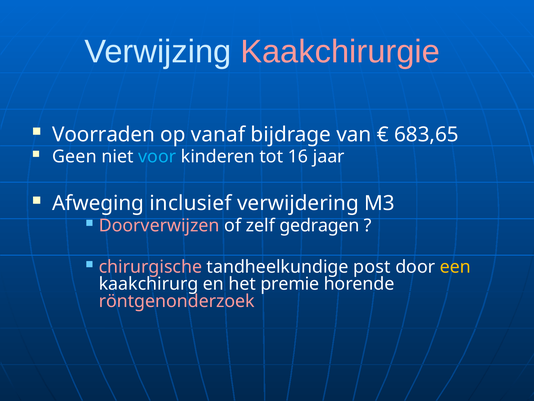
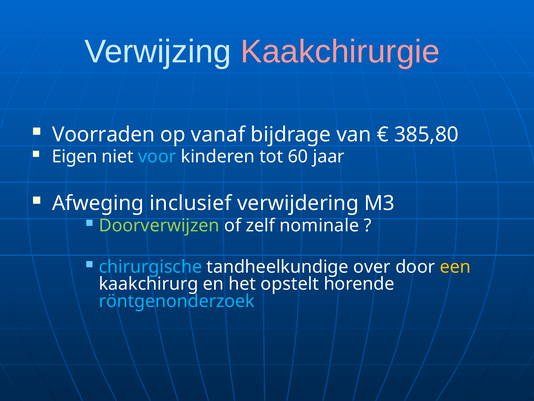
683,65: 683,65 -> 385,80
Geen: Geen -> Eigen
16: 16 -> 60
Doorverwijzen colour: pink -> light green
gedragen: gedragen -> nominale
chirurgische colour: pink -> light blue
post: post -> over
premie: premie -> opstelt
röntgenonderzoek colour: pink -> light blue
